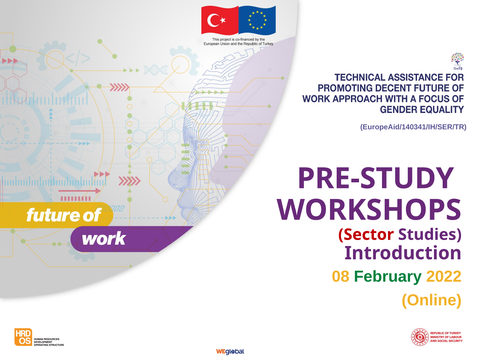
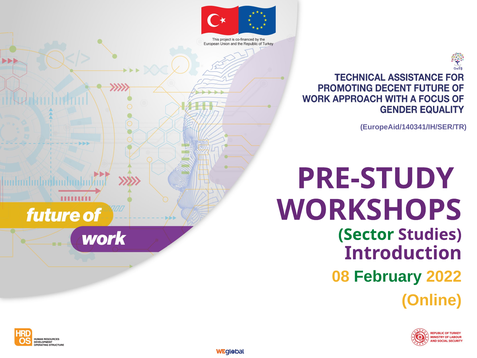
Sector colour: red -> green
